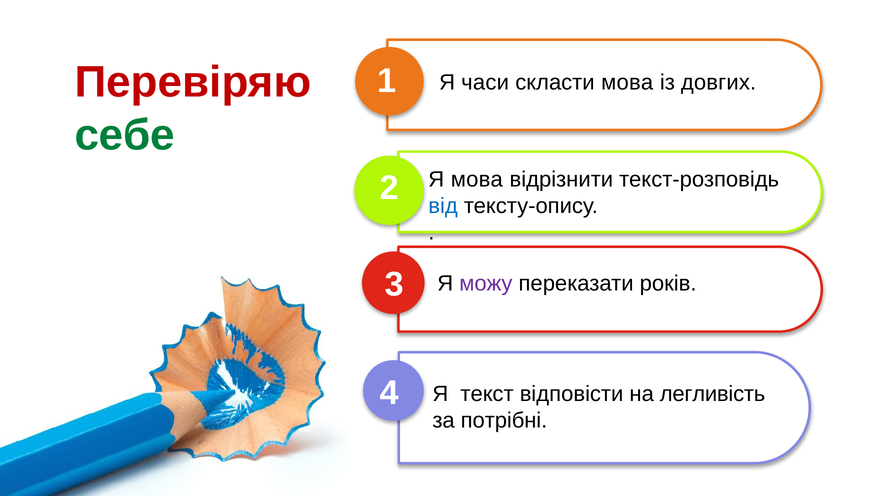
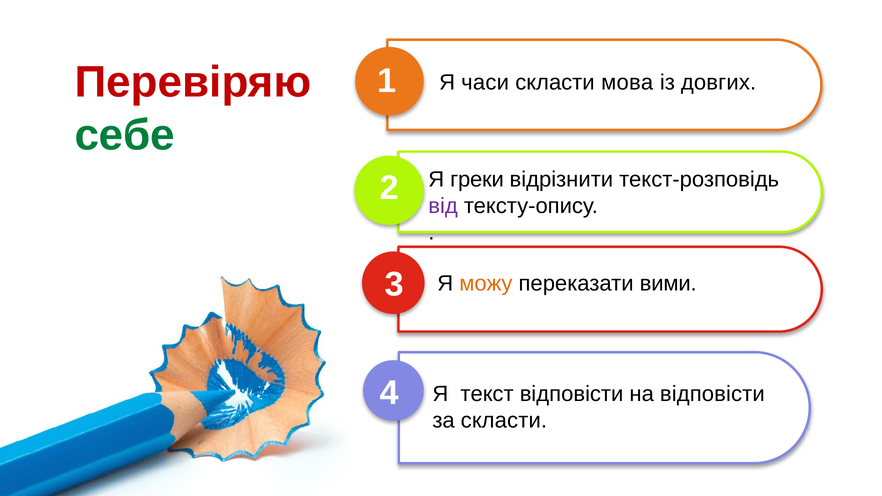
Я мова: мова -> греки
від colour: blue -> purple
можу colour: purple -> orange
років: років -> вими
на легливість: легливість -> відповісти
за потрібні: потрібні -> скласти
